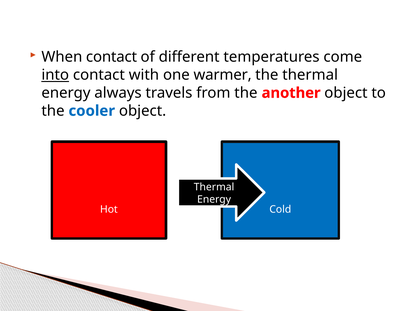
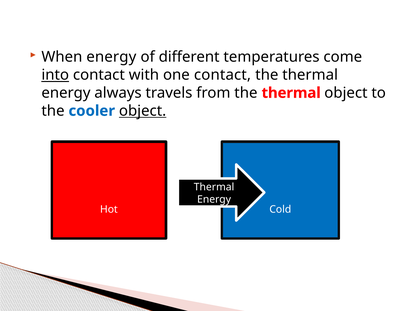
When contact: contact -> energy
one warmer: warmer -> contact
from the another: another -> thermal
object at (143, 111) underline: none -> present
